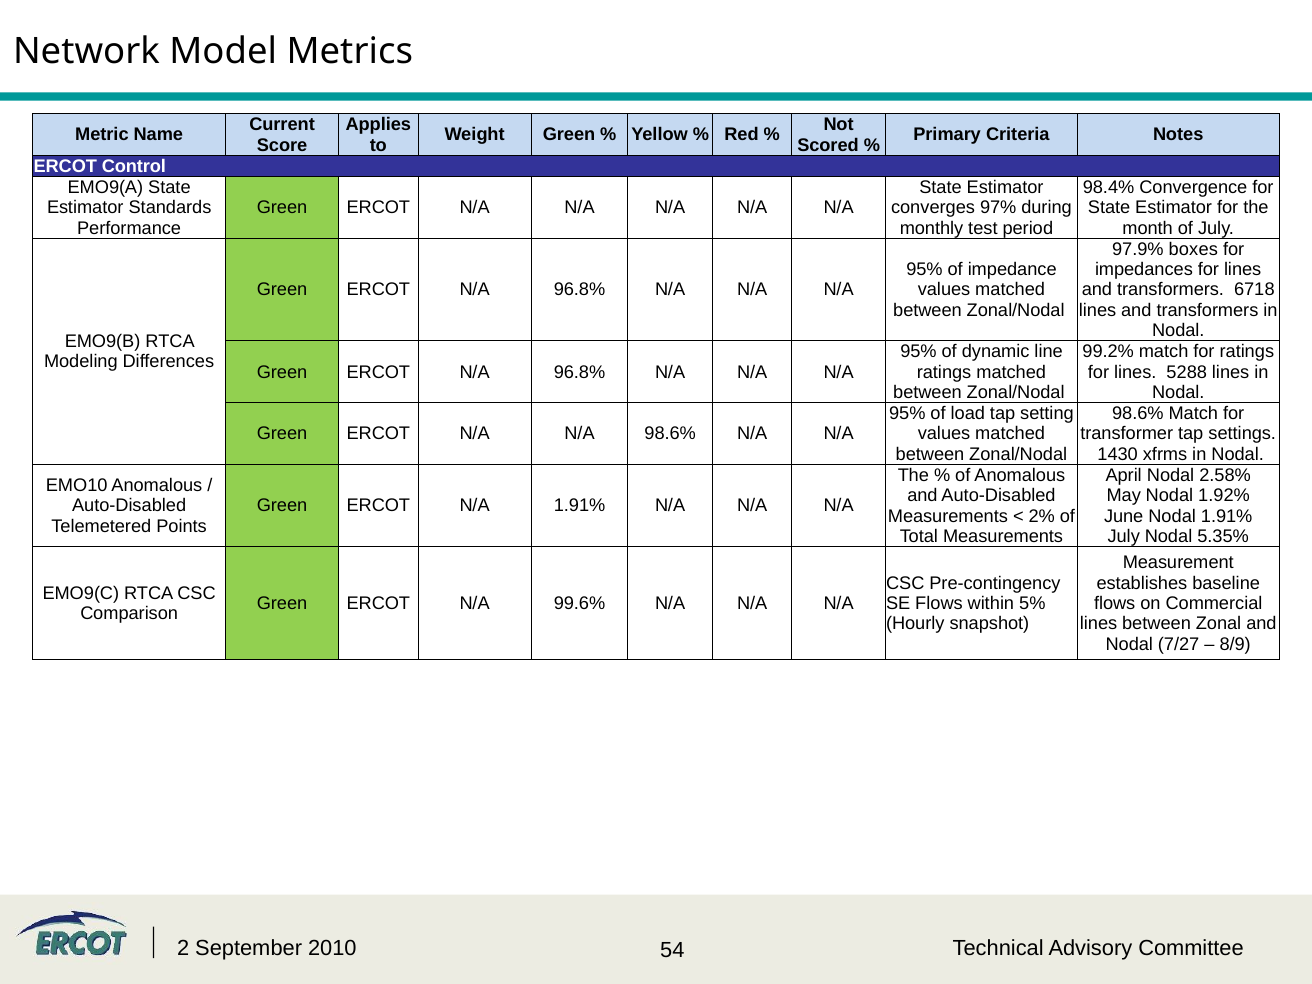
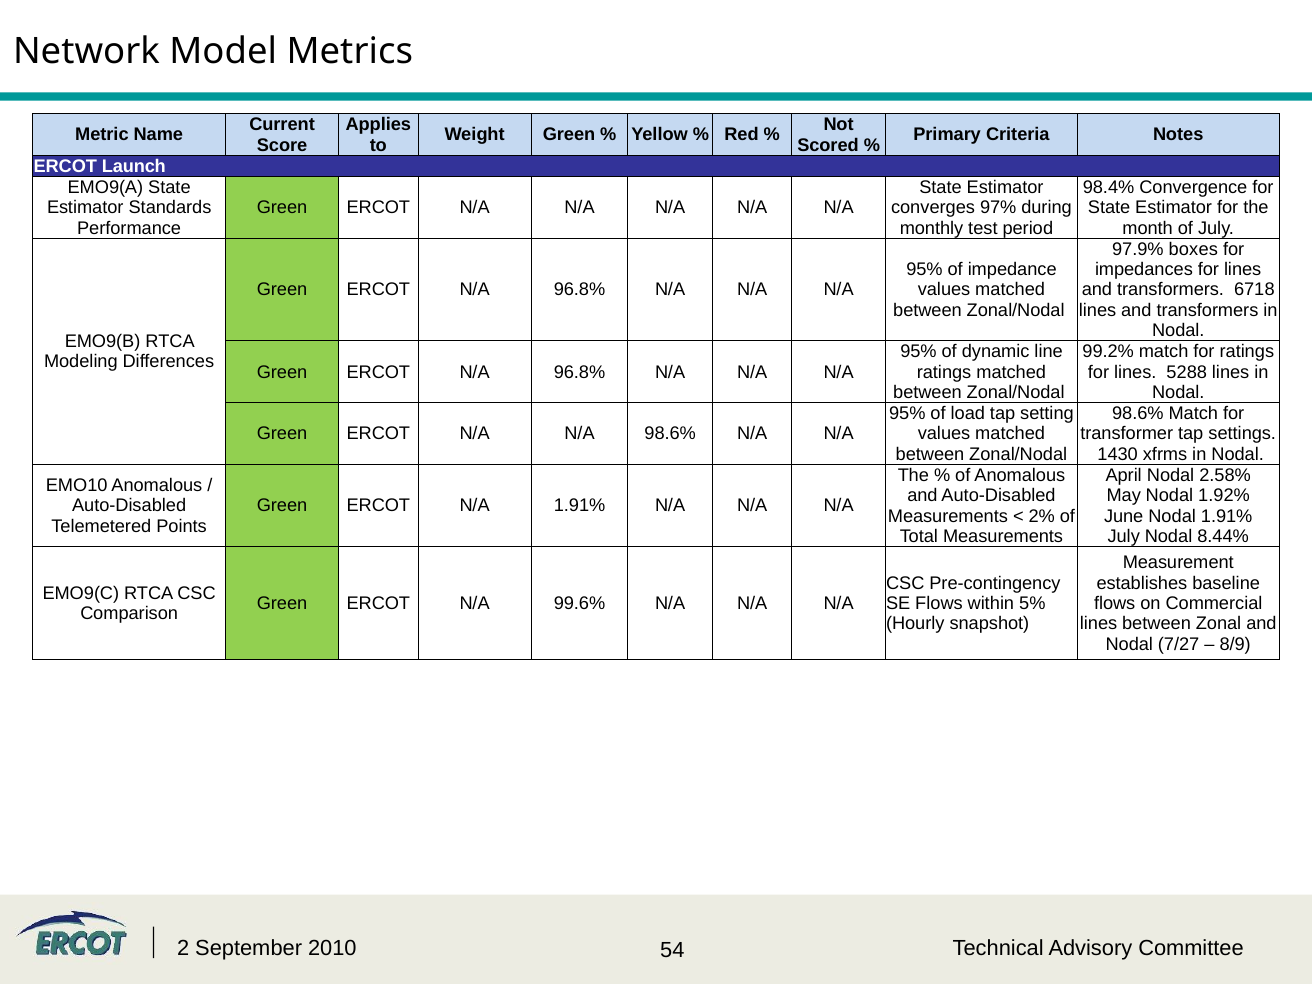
Control: Control -> Launch
5.35%: 5.35% -> 8.44%
